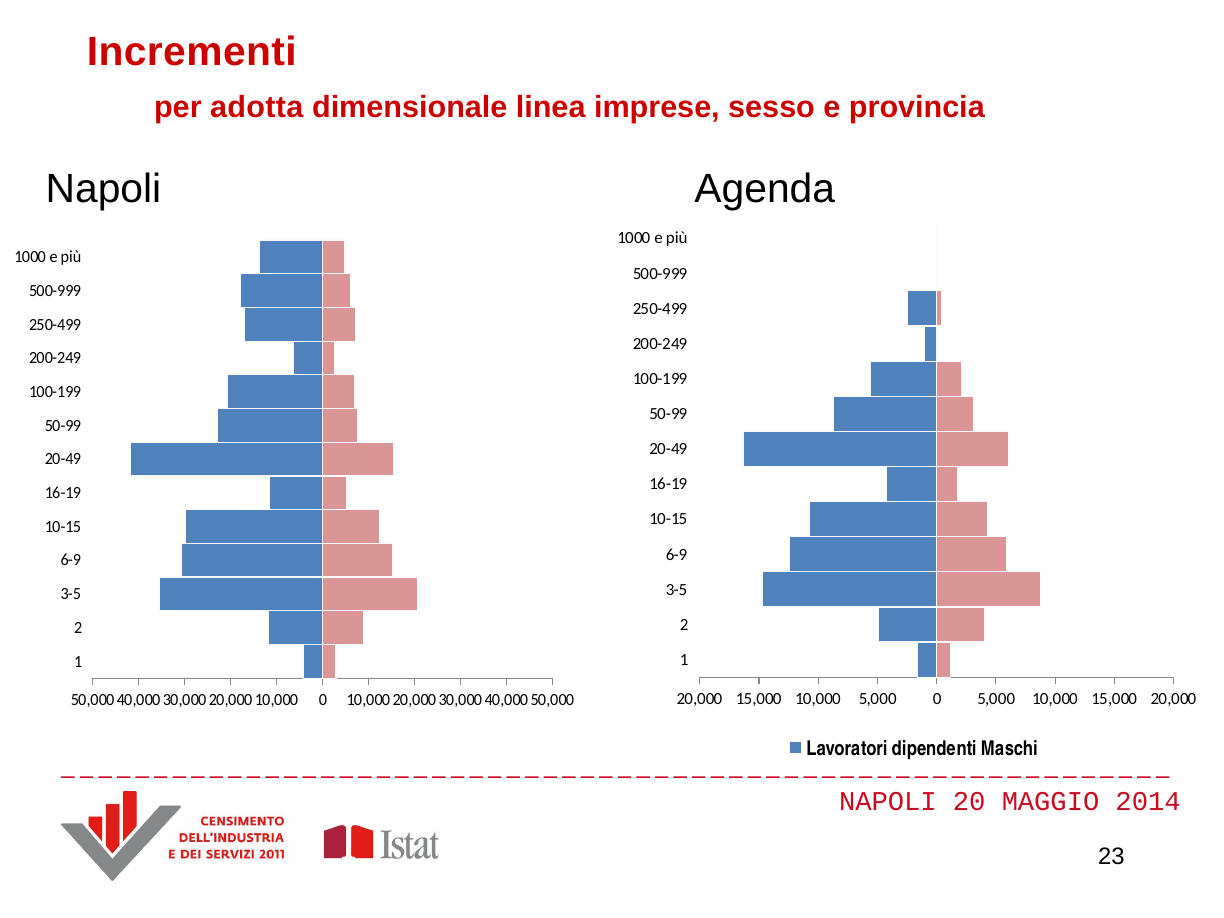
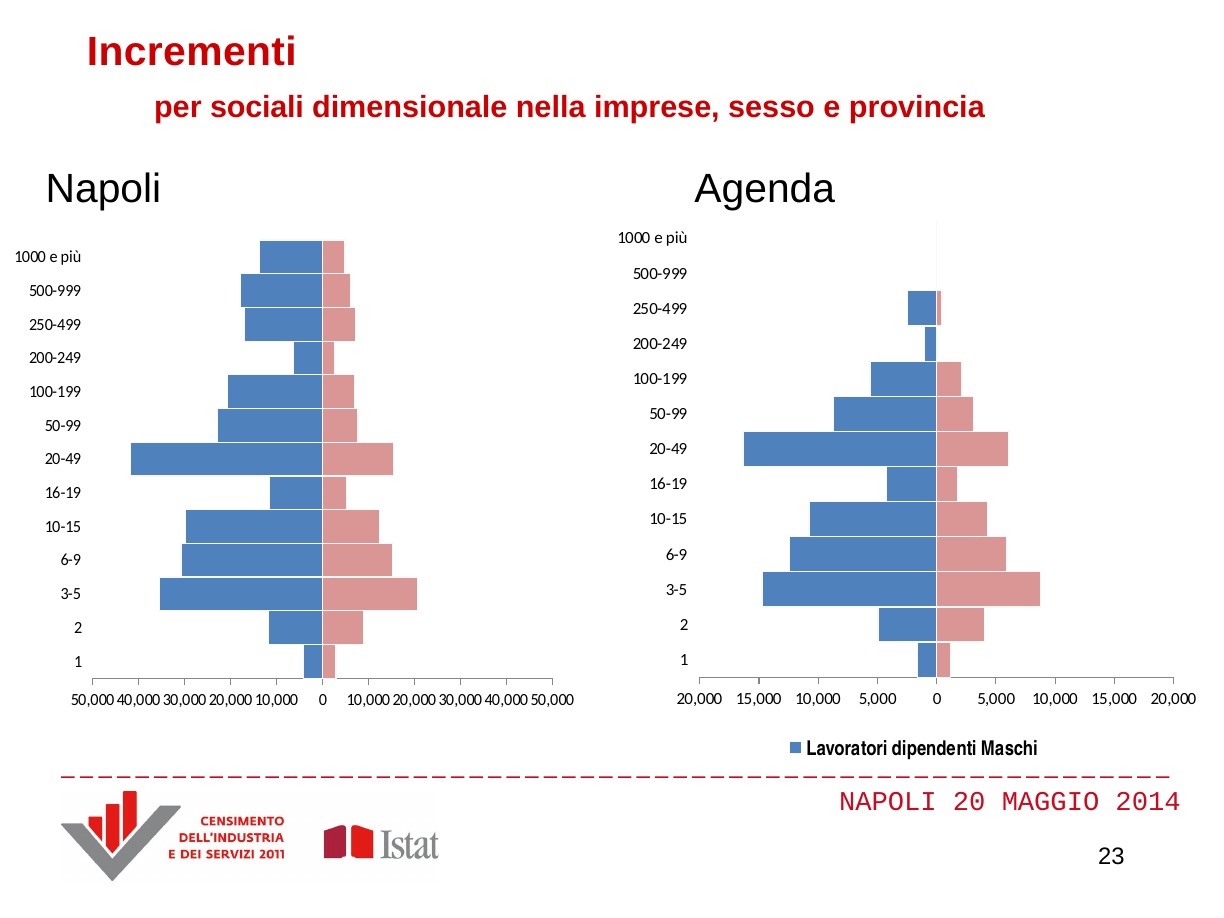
adotta: adotta -> sociali
linea: linea -> nella
